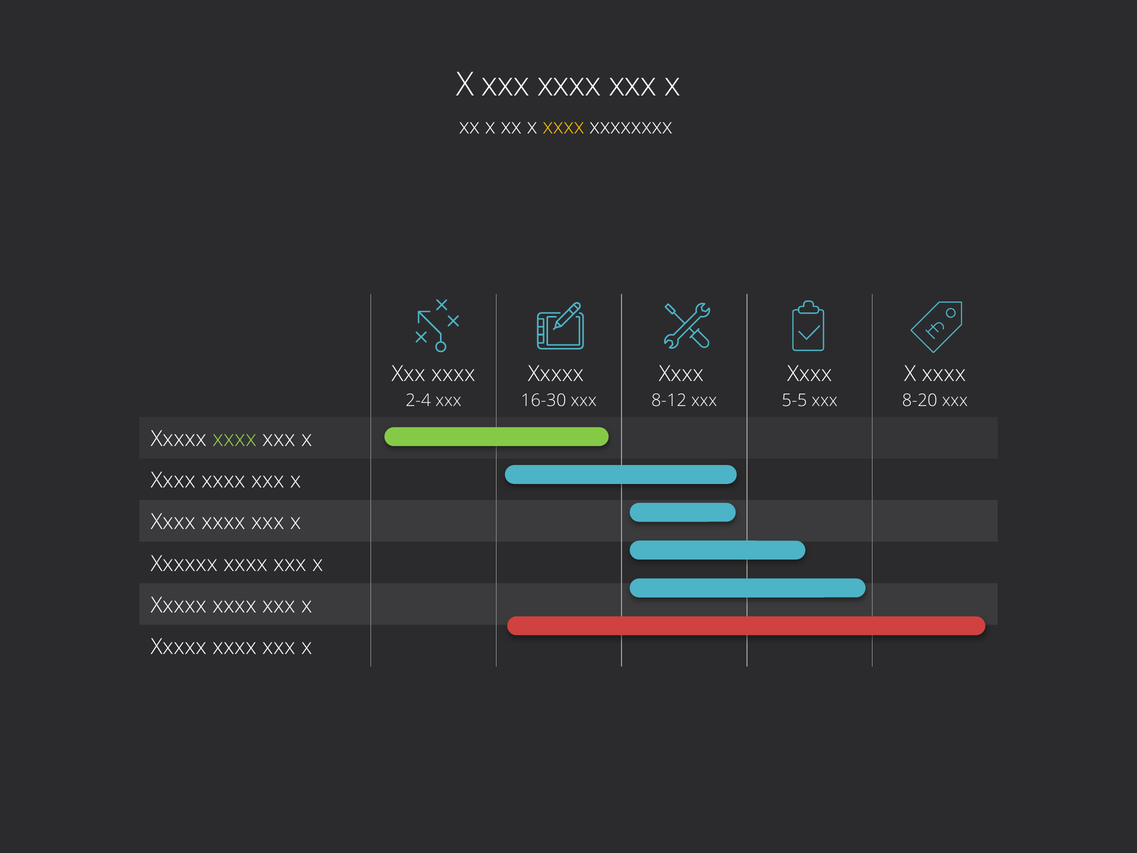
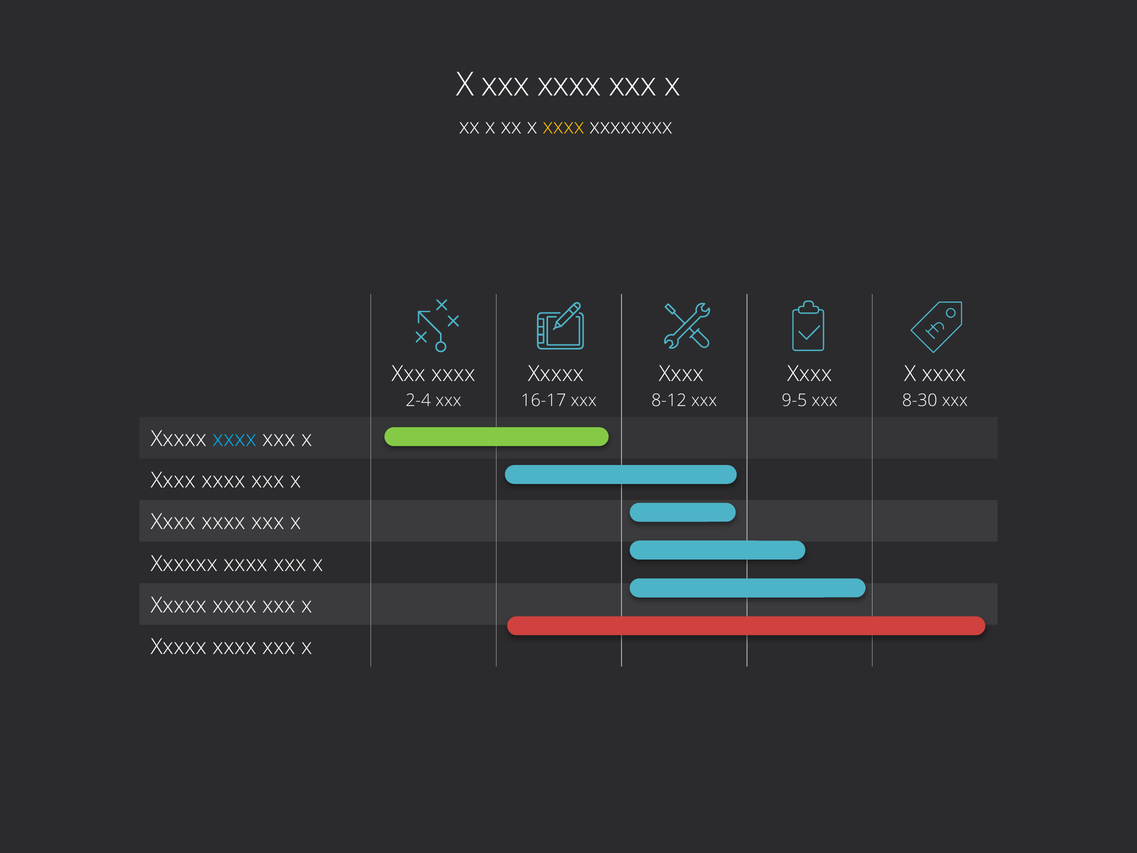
16-30: 16-30 -> 16-17
5-5: 5-5 -> 9-5
8-20: 8-20 -> 8-30
xxxx at (234, 439) colour: light green -> light blue
